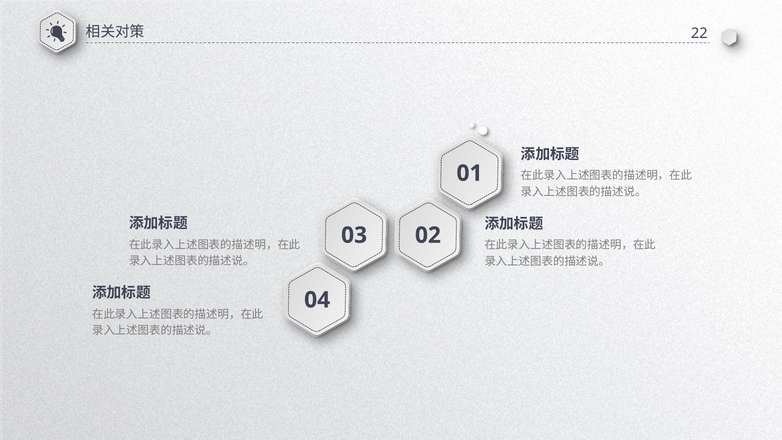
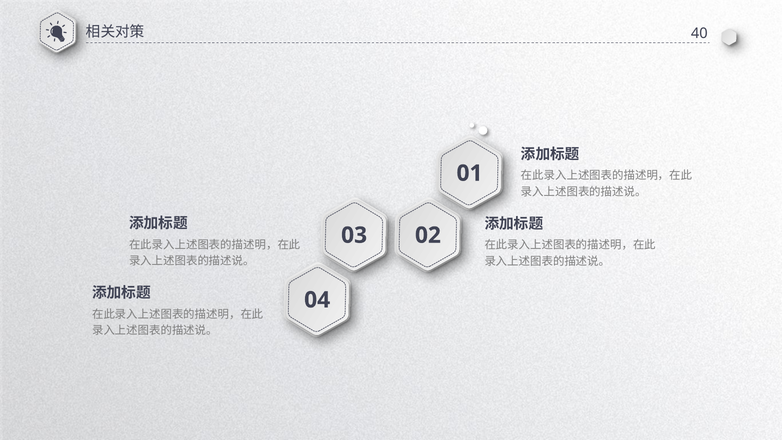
22: 22 -> 40
